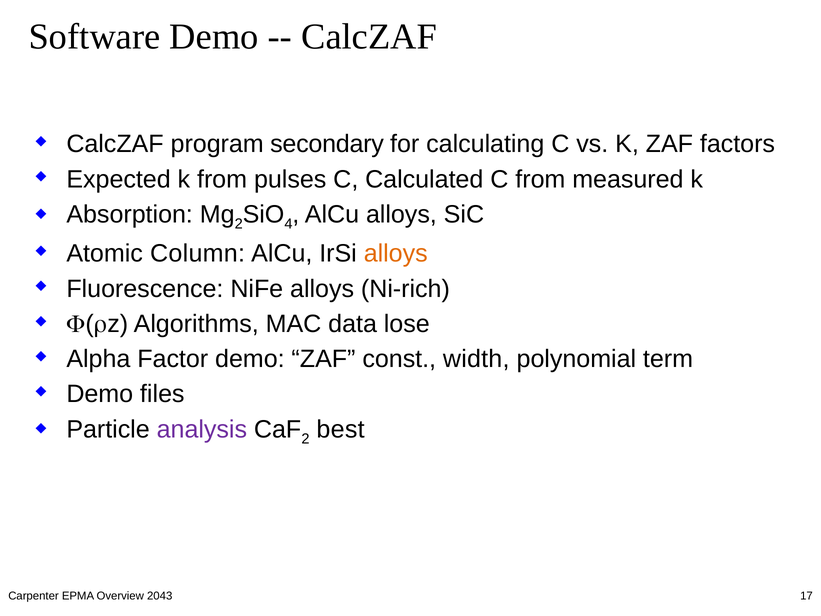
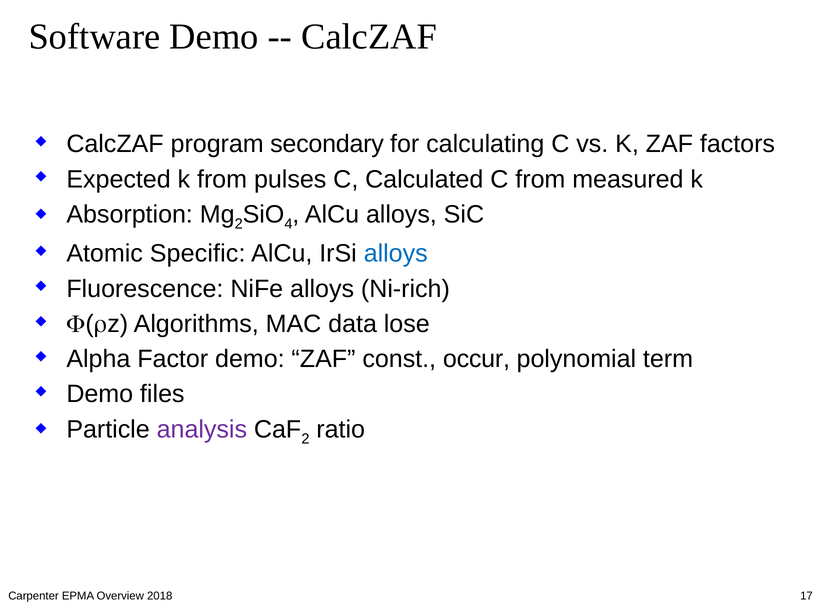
Column: Column -> Specific
alloys at (396, 254) colour: orange -> blue
width: width -> occur
best: best -> ratio
2043: 2043 -> 2018
